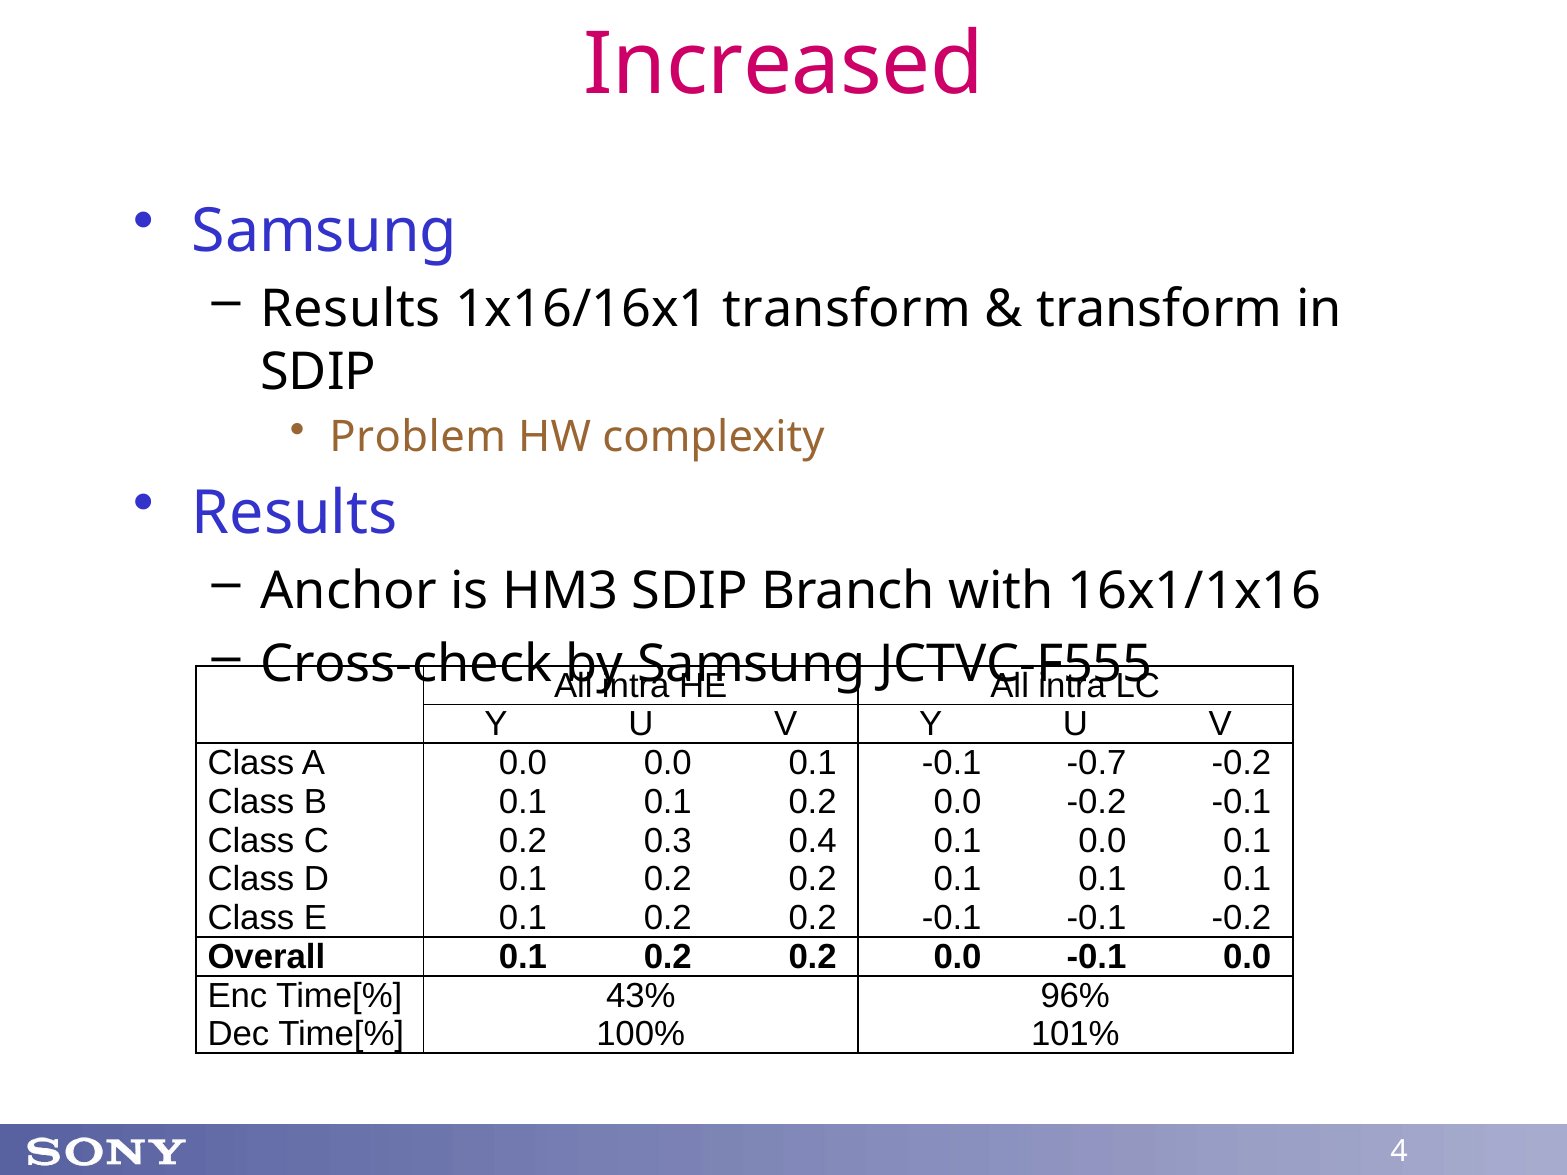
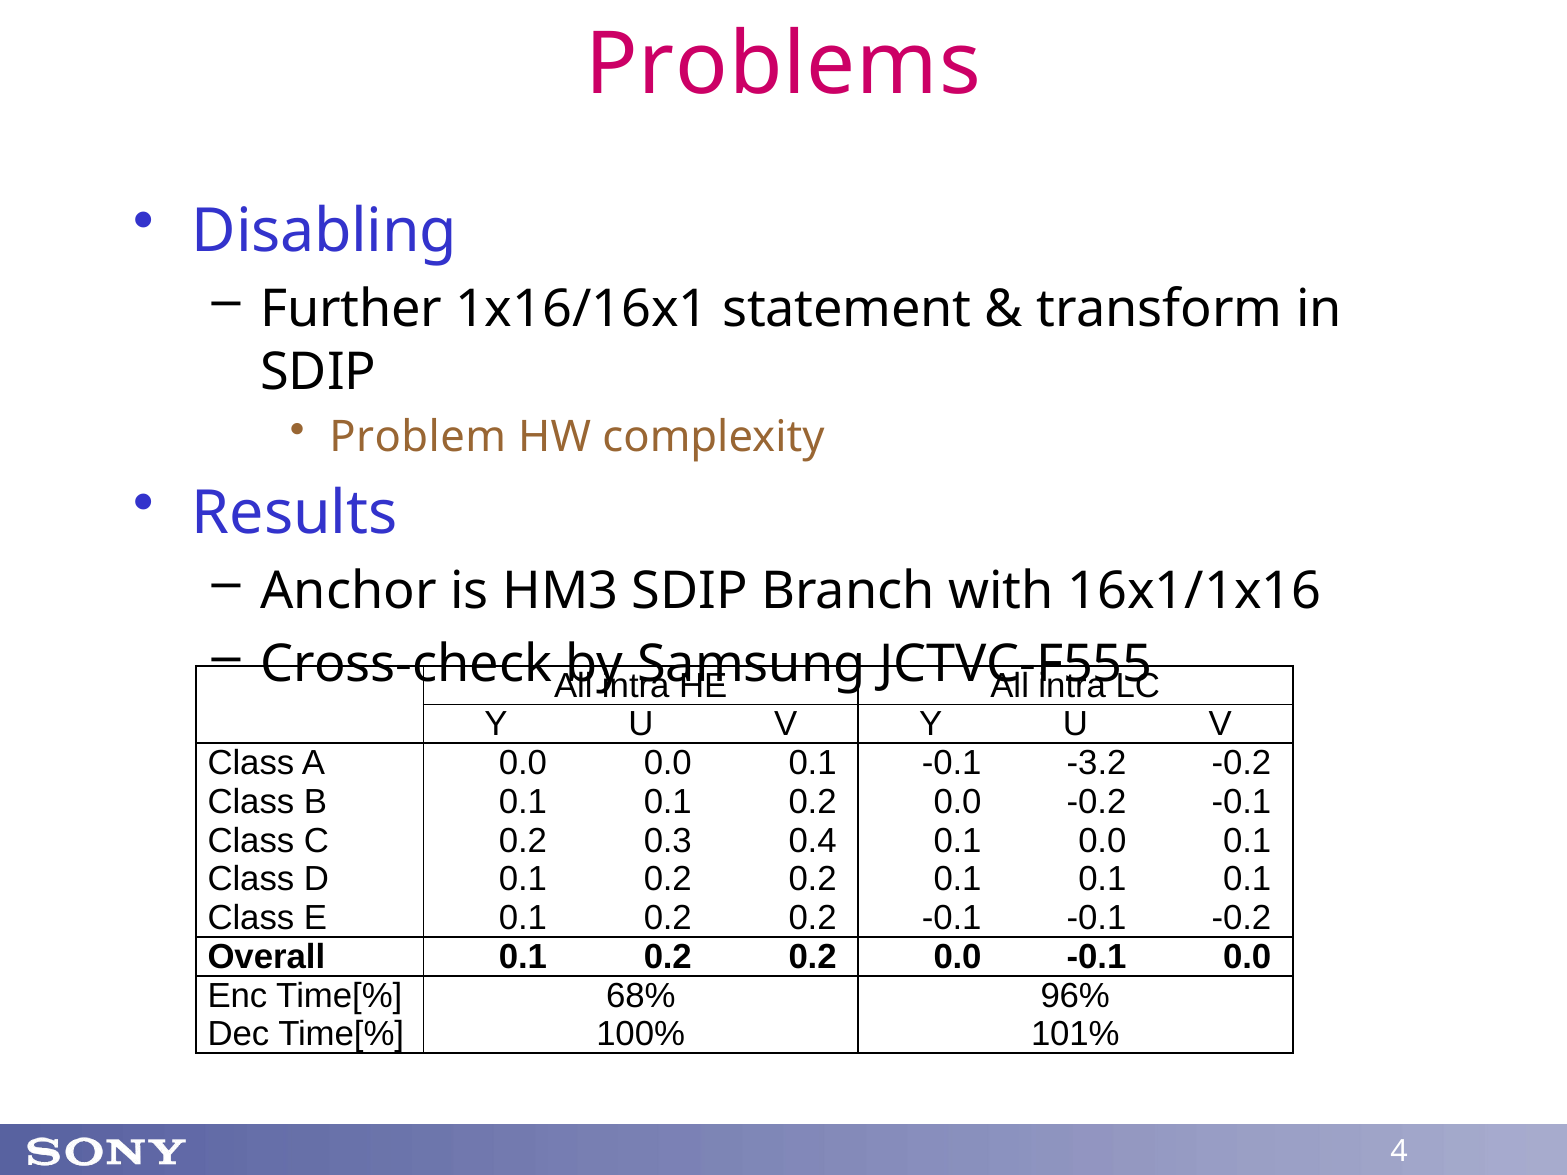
Increased: Increased -> Problems
Samsung at (324, 231): Samsung -> Disabling
Results at (351, 309): Results -> Further
1x16/16x1 transform: transform -> statement
-0.7: -0.7 -> -3.2
43%: 43% -> 68%
